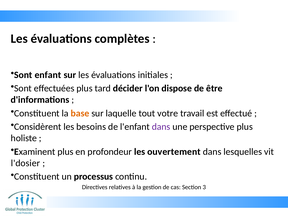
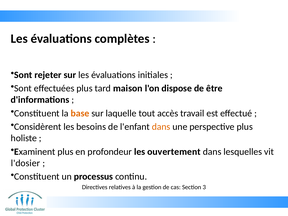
enfant: enfant -> rejeter
décider: décider -> maison
votre: votre -> accès
dans at (161, 127) colour: purple -> orange
